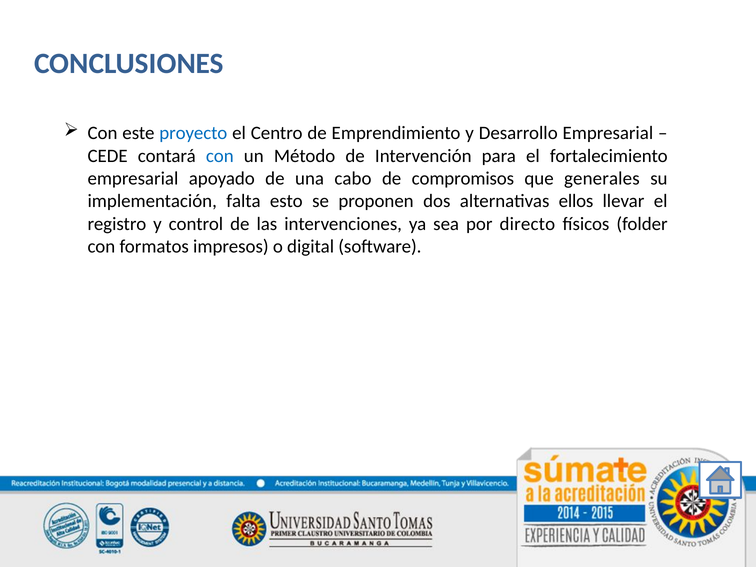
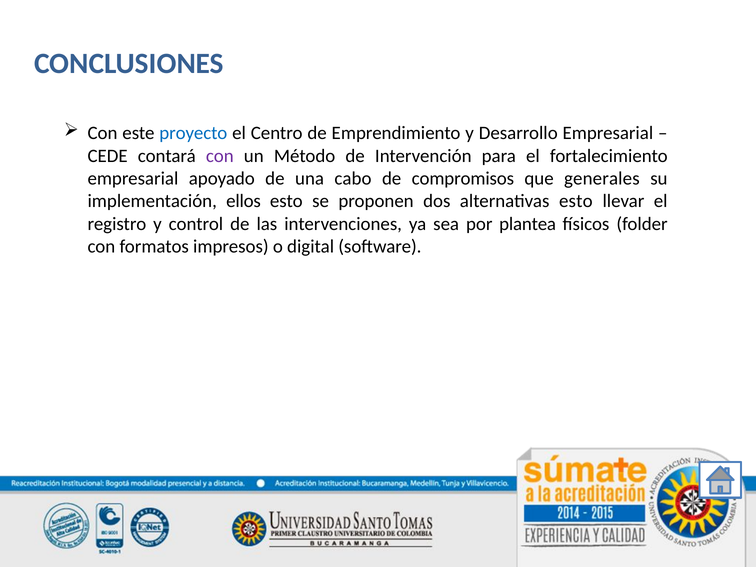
con at (220, 156) colour: blue -> purple
falta: falta -> ellos
alternativas ellos: ellos -> esto
directo: directo -> plantea
